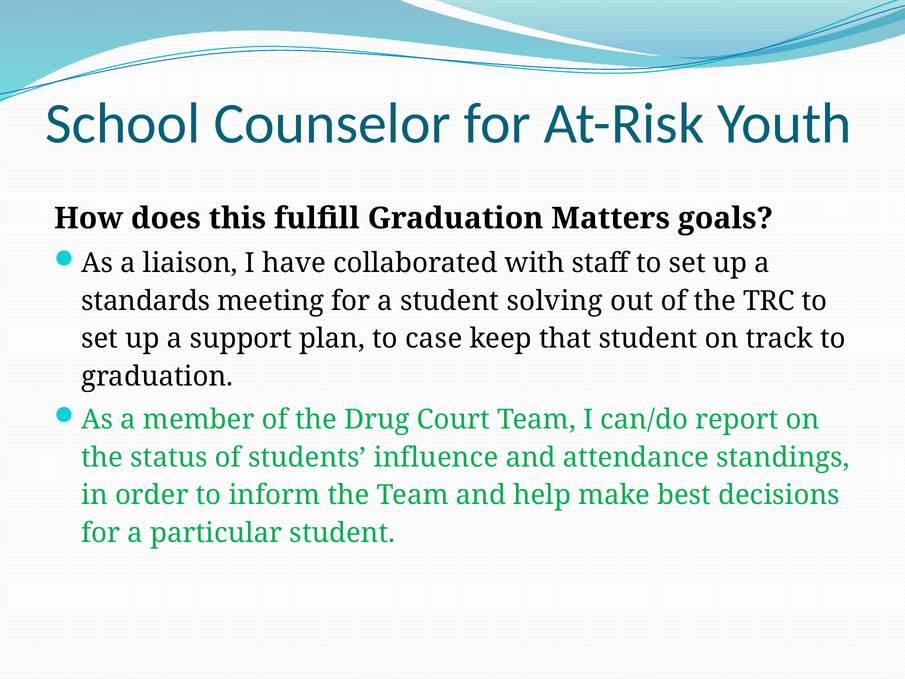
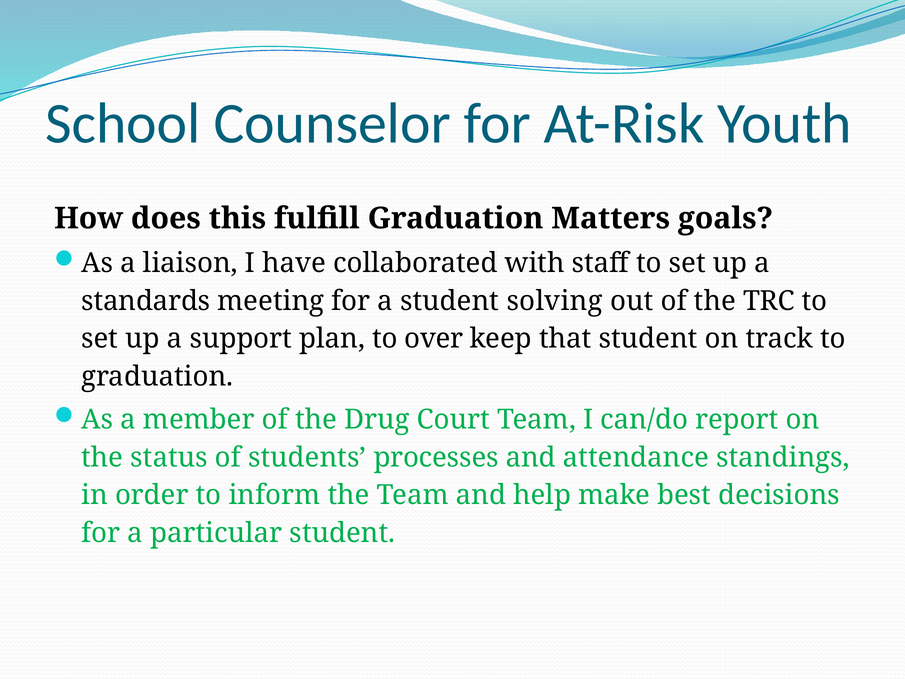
case: case -> over
influence: influence -> processes
